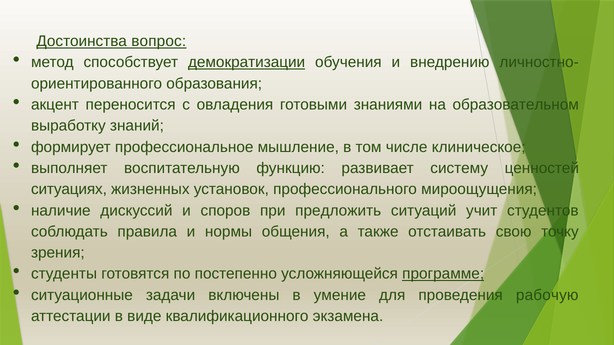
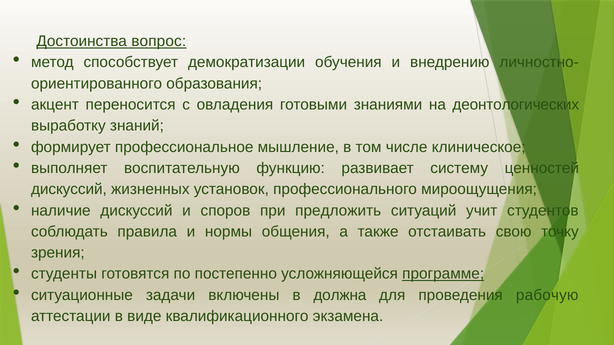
демократизации underline: present -> none
образовательном: образовательном -> деонтологических
ситуациях at (69, 190): ситуациях -> дискуссий
умение: умение -> должна
